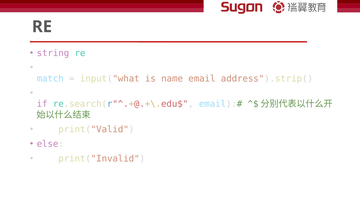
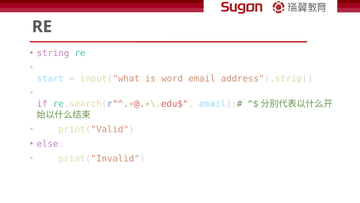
match: match -> start
name: name -> word
